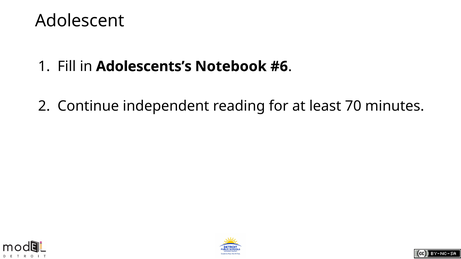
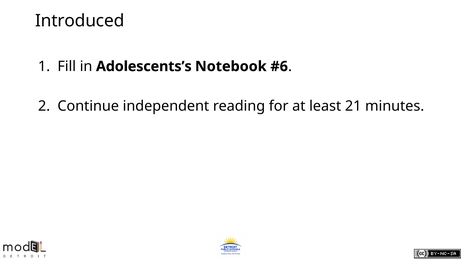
Adolescent: Adolescent -> Introduced
70: 70 -> 21
